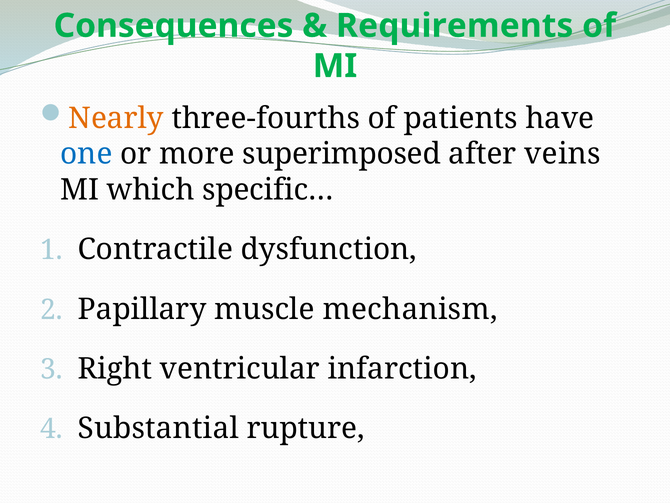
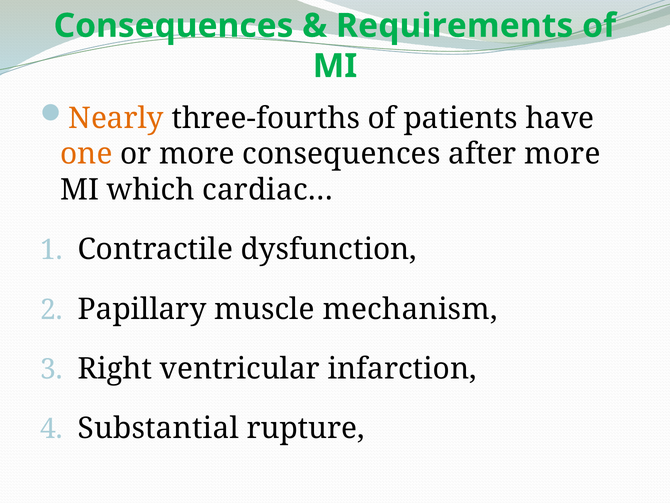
one colour: blue -> orange
more superimposed: superimposed -> consequences
after veins: veins -> more
specific…: specific… -> cardiac…
